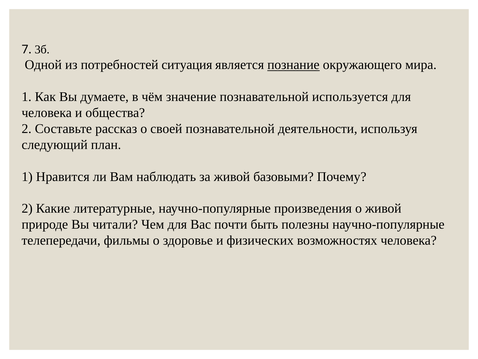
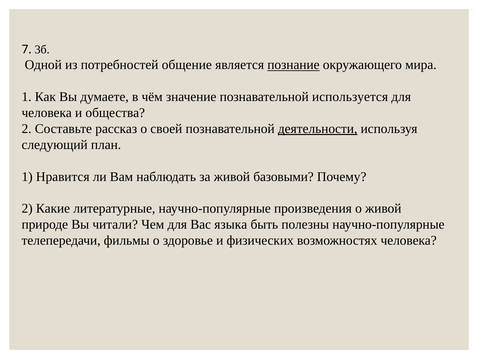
ситуация: ситуация -> общение
деятельности underline: none -> present
почти: почти -> языка
